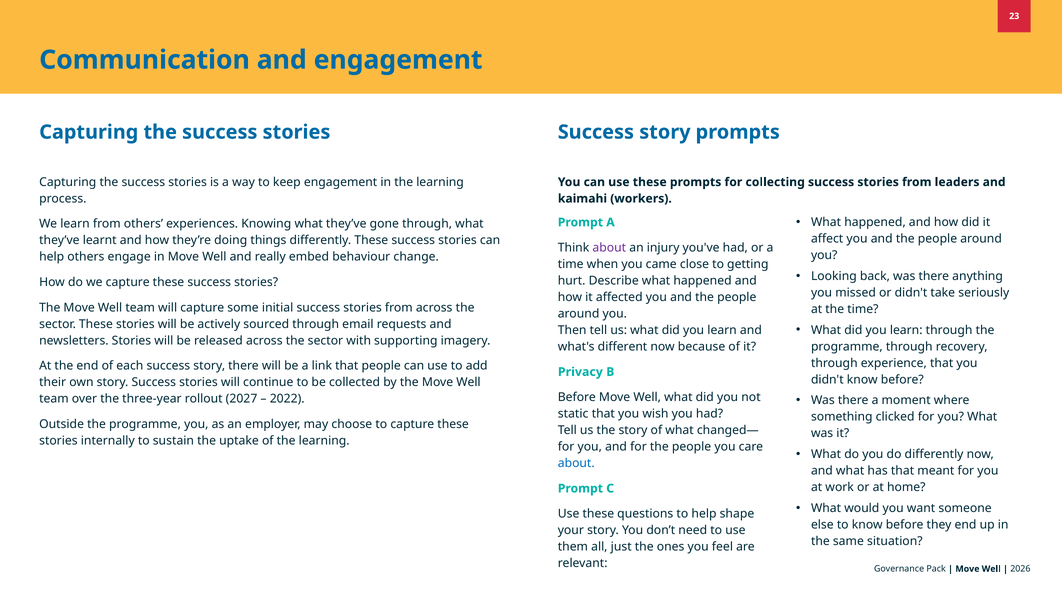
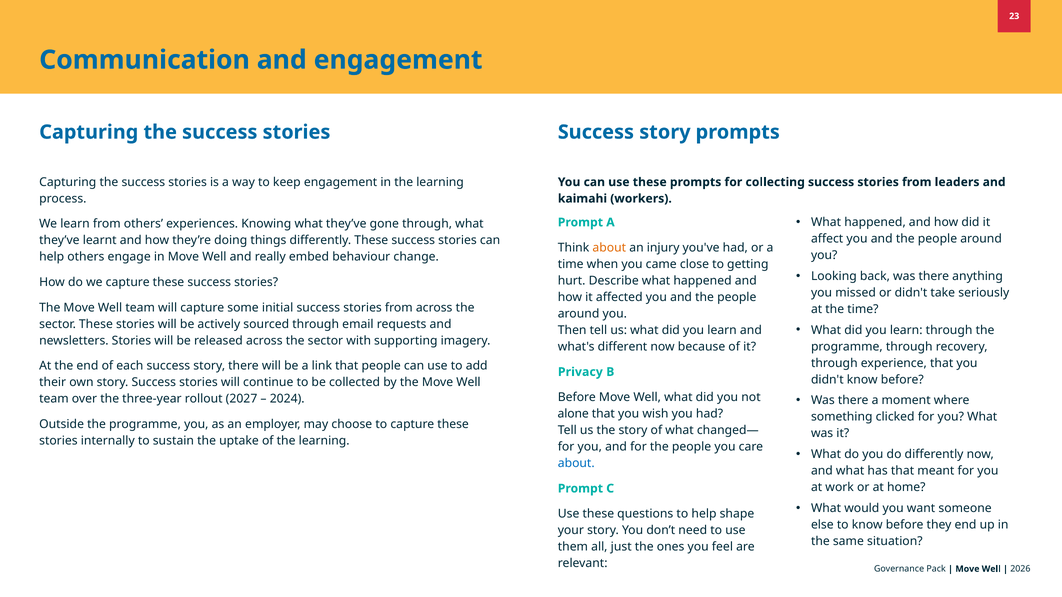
about at (609, 248) colour: purple -> orange
2022: 2022 -> 2024
static: static -> alone
